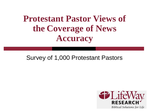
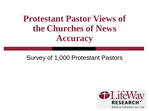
Coverage: Coverage -> Churches
